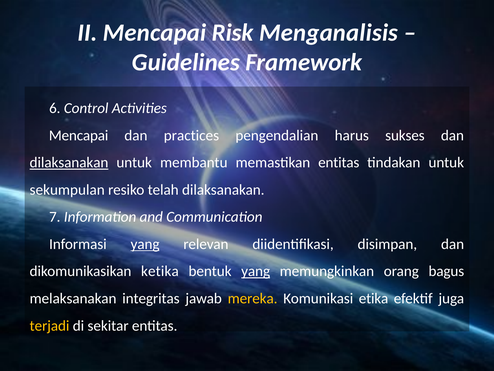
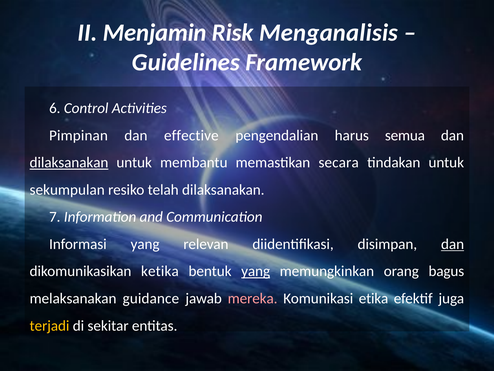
II Mencapai: Mencapai -> Menjamin
Mencapai at (79, 135): Mencapai -> Pimpinan
practices: practices -> effective
sukses: sukses -> semua
memastikan entitas: entitas -> secara
yang at (145, 244) underline: present -> none
dan at (453, 244) underline: none -> present
integritas: integritas -> guidance
mereka colour: yellow -> pink
